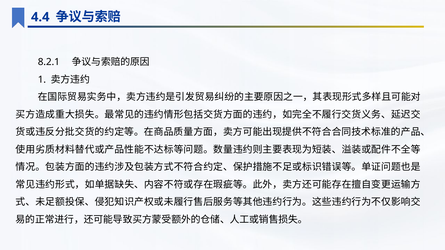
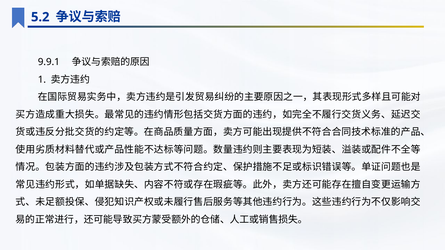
4.4: 4.4 -> 5.2
8.2.1: 8.2.1 -> 9.9.1
